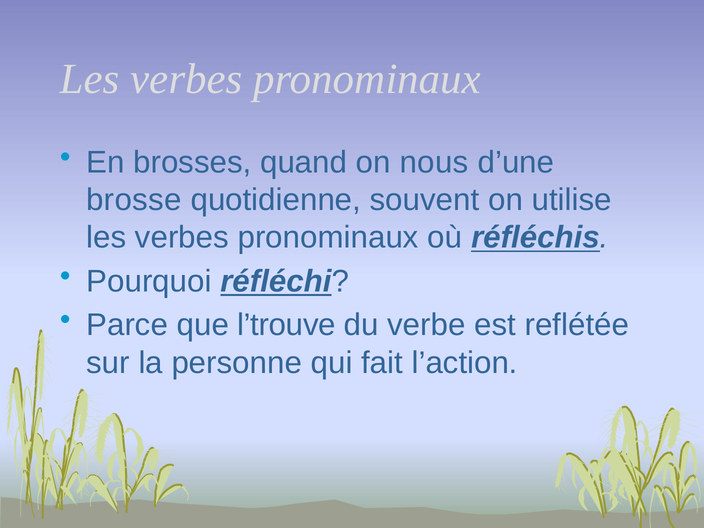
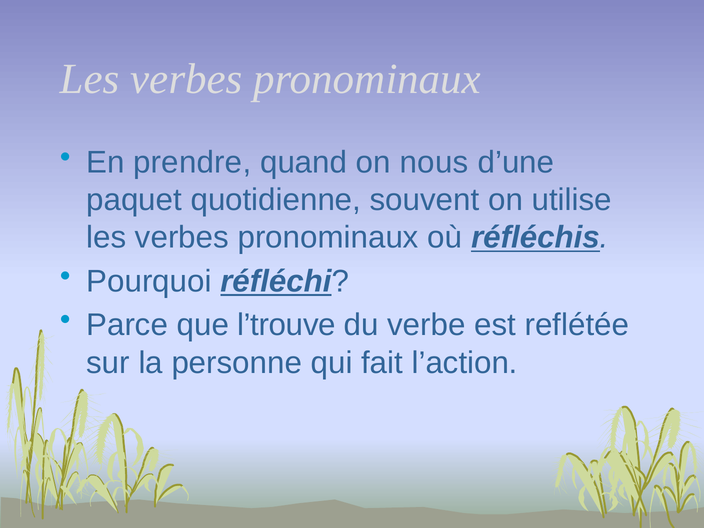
brosses: brosses -> prendre
brosse: brosse -> paquet
